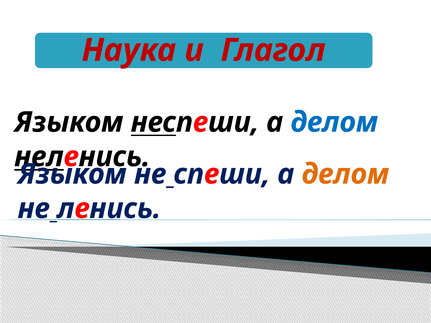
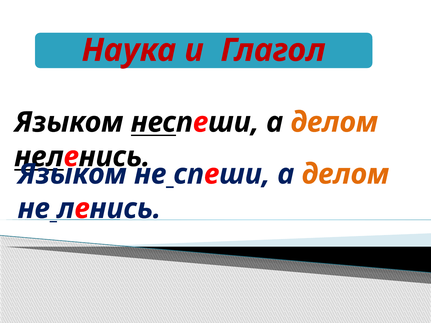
делом at (334, 122) colour: blue -> orange
